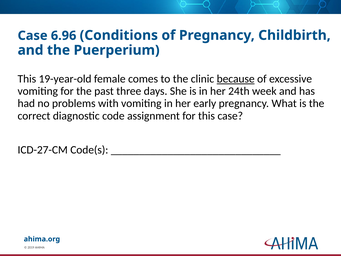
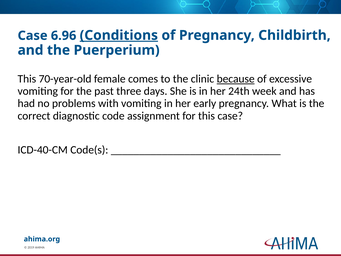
Conditions underline: none -> present
19-year-old: 19-year-old -> 70-year-old
ICD-27-CM: ICD-27-CM -> ICD-40-CM
